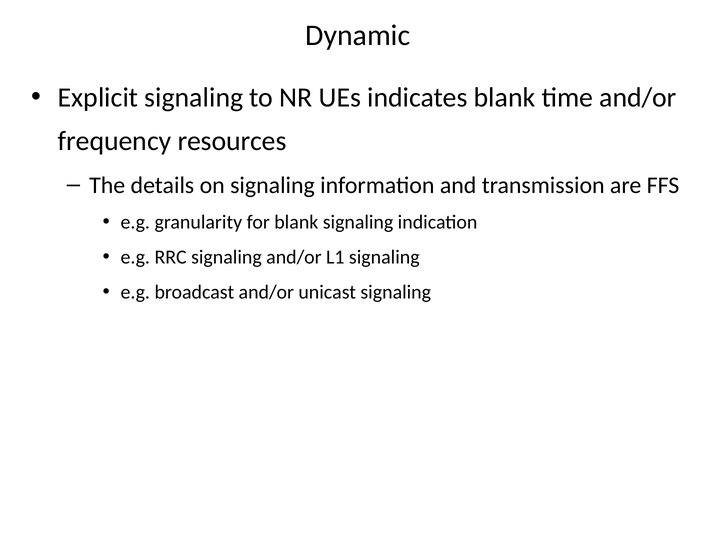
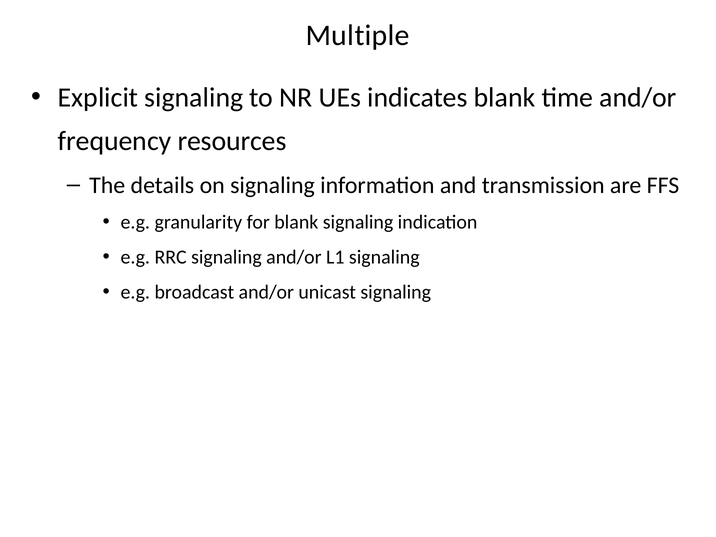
Dynamic: Dynamic -> Multiple
